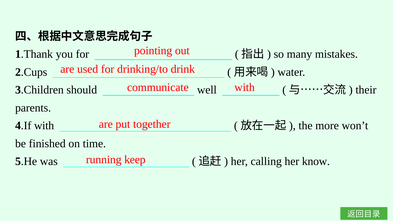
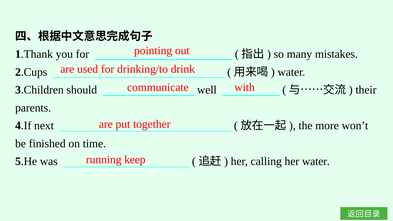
4.If with: with -> next
her know: know -> water
